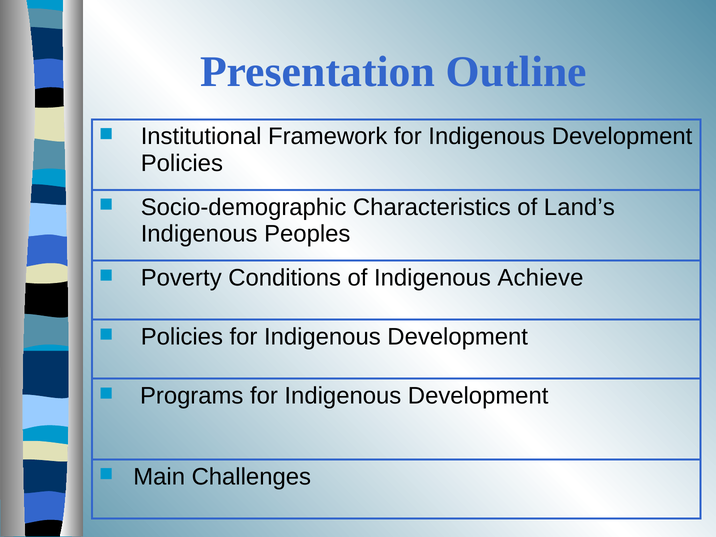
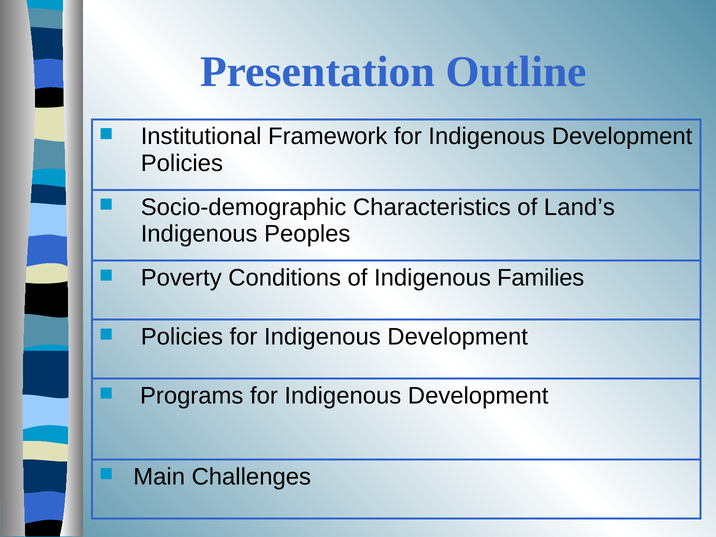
Achieve: Achieve -> Families
